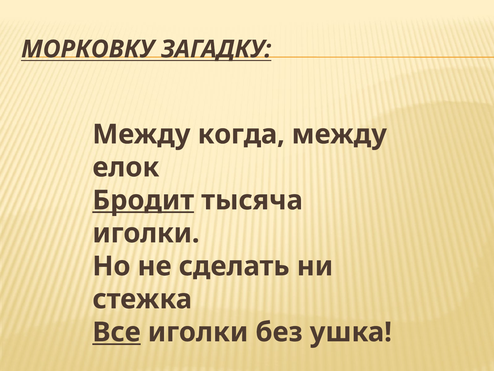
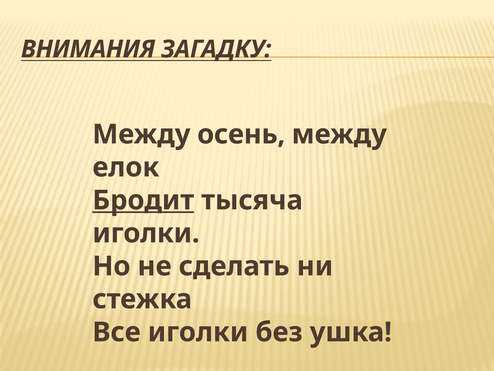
МОРКОВКУ: МОРКОВКУ -> ВНИМАНИЯ
когда: когда -> осень
Все underline: present -> none
